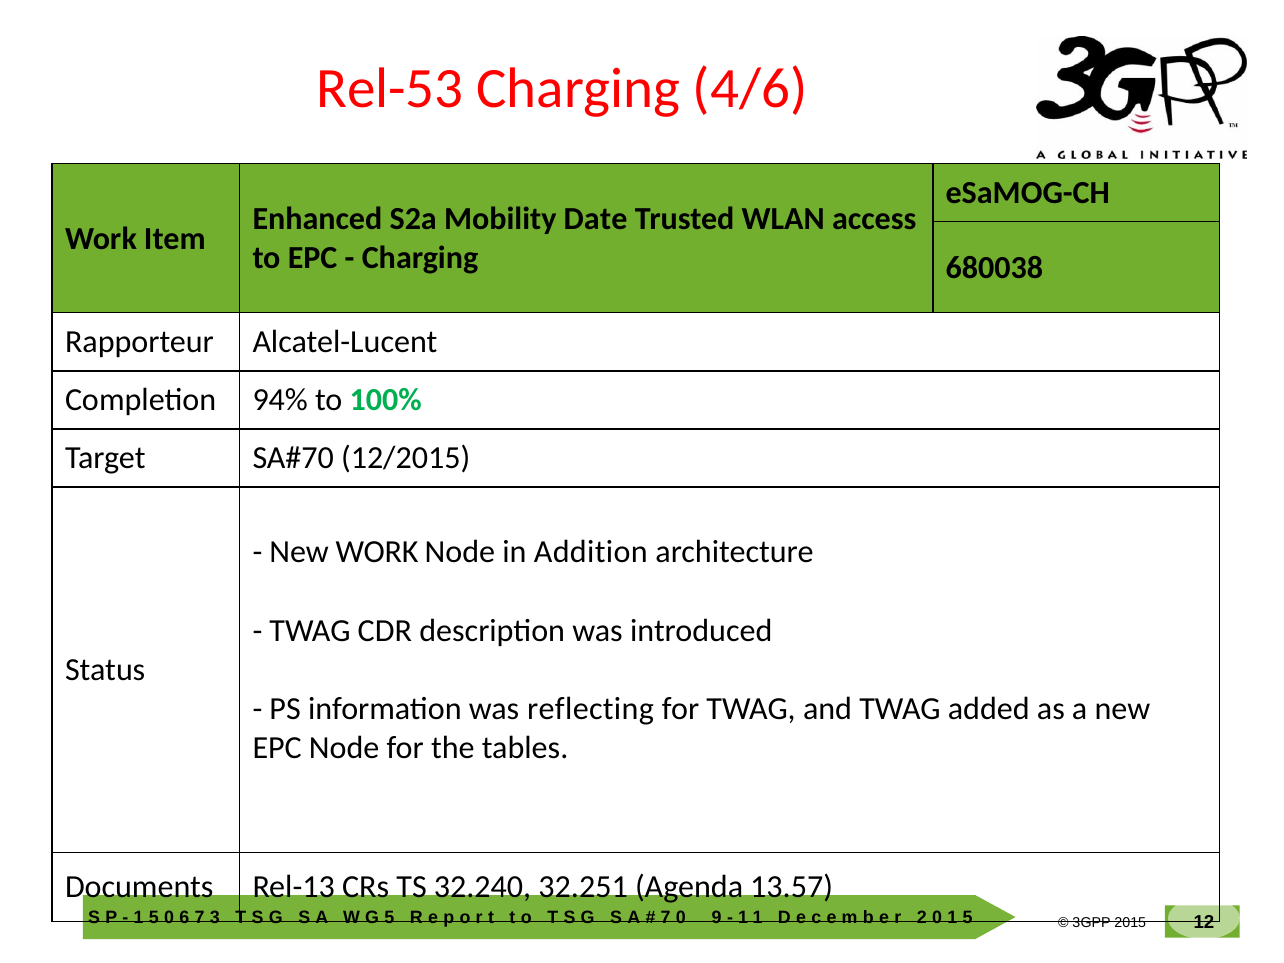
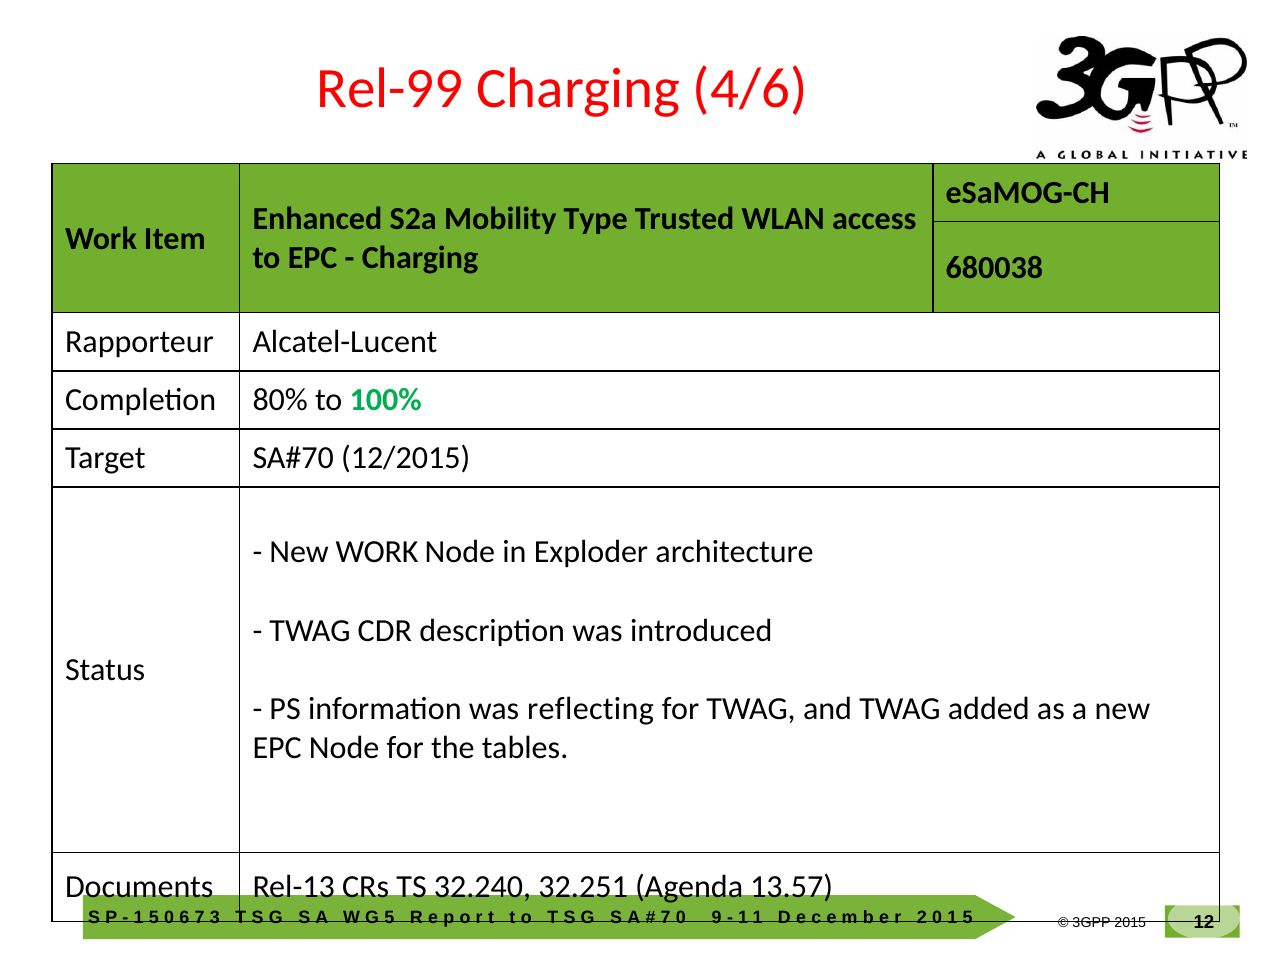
Rel-53: Rel-53 -> Rel-99
Date: Date -> Type
94%: 94% -> 80%
Addition: Addition -> Exploder
